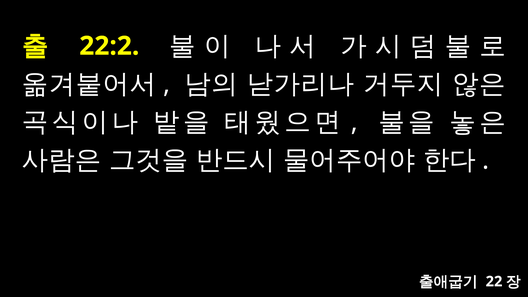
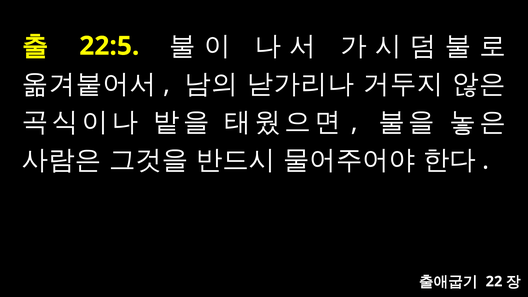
22:2: 22:2 -> 22:5
